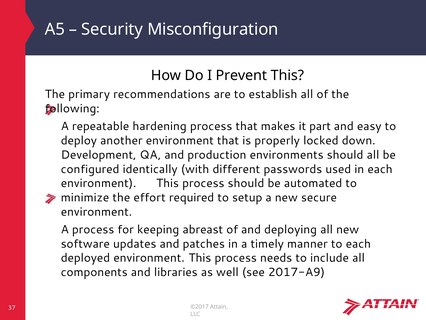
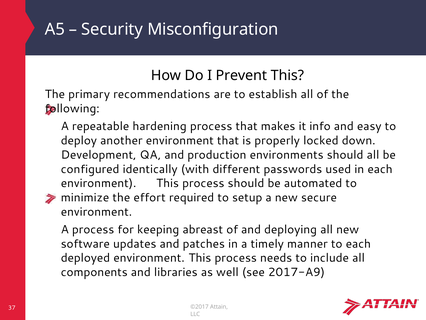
part: part -> info
